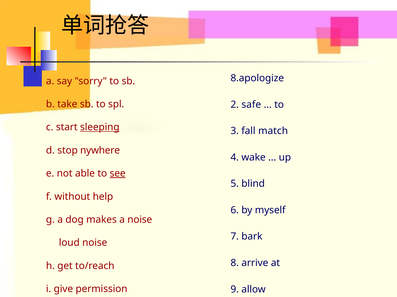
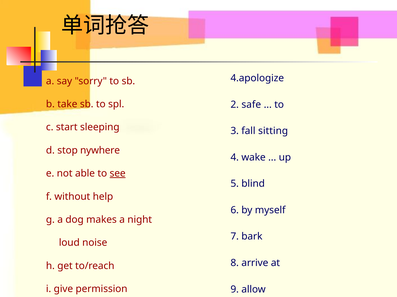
8.apologize: 8.apologize -> 4.apologize
sleeping underline: present -> none
match: match -> sitting
a noise: noise -> night
